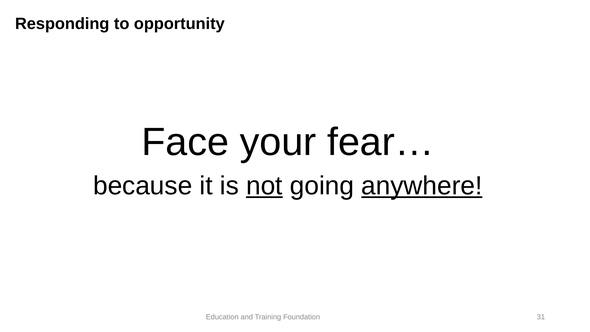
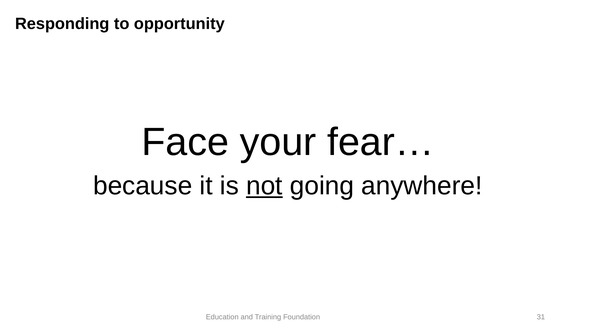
anywhere underline: present -> none
